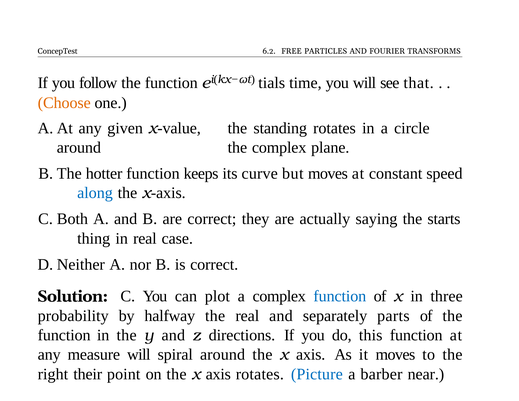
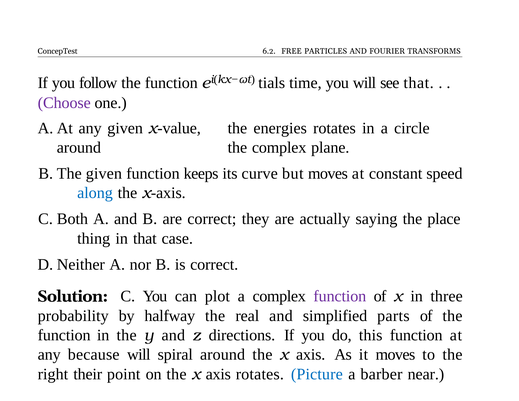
Choose colour: orange -> purple
standing: standing -> energies
hotter at (104, 174): hotter -> given
starts: starts -> place
in real: real -> that
function at (340, 296) colour: blue -> purple
separately: separately -> simplified
measure: measure -> because
